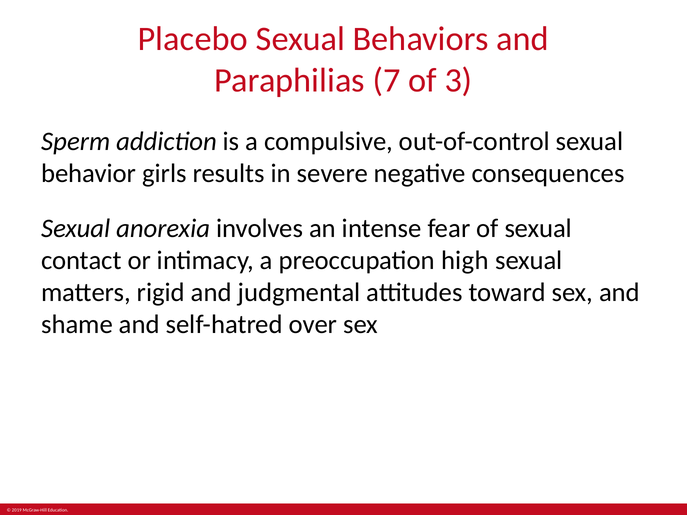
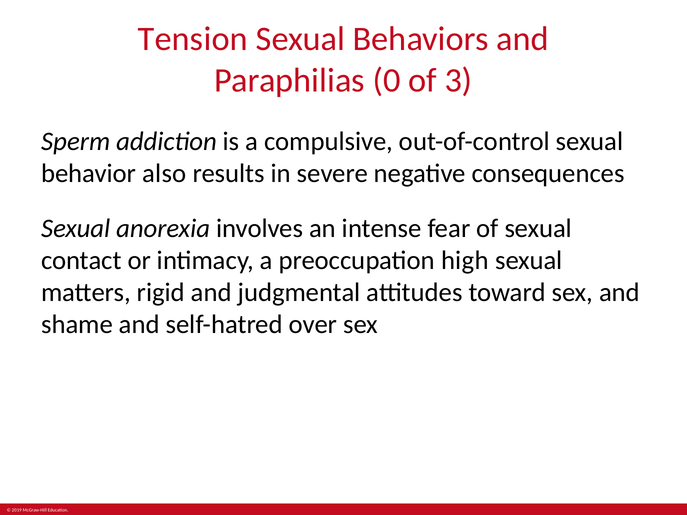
Placebo: Placebo -> Tension
7: 7 -> 0
girls: girls -> also
